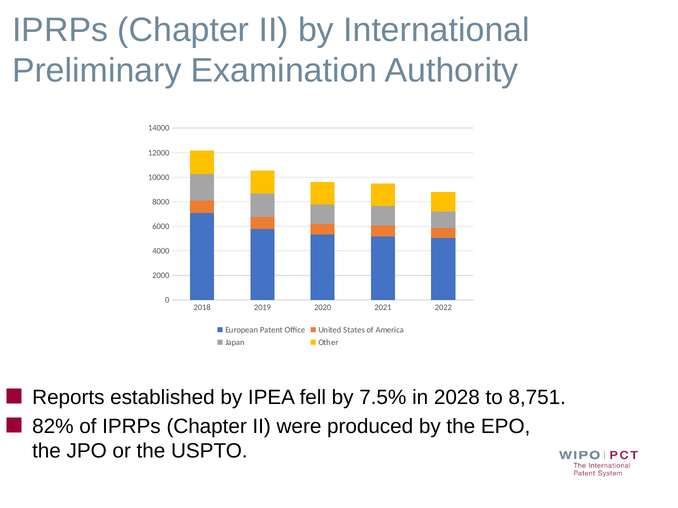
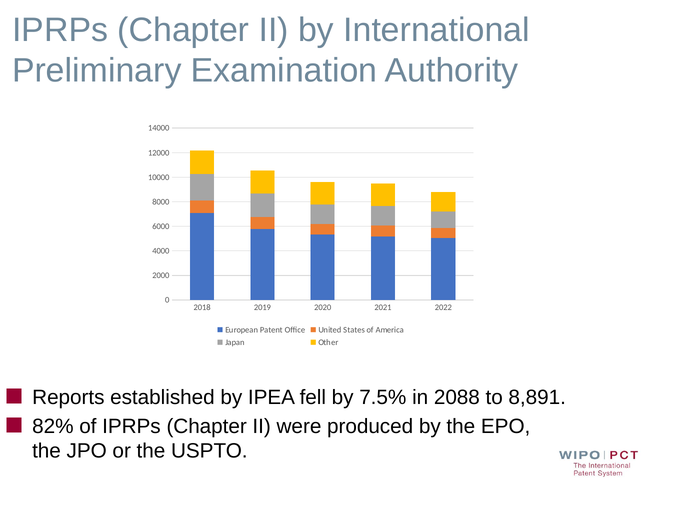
2028: 2028 -> 2088
8,751: 8,751 -> 8,891
